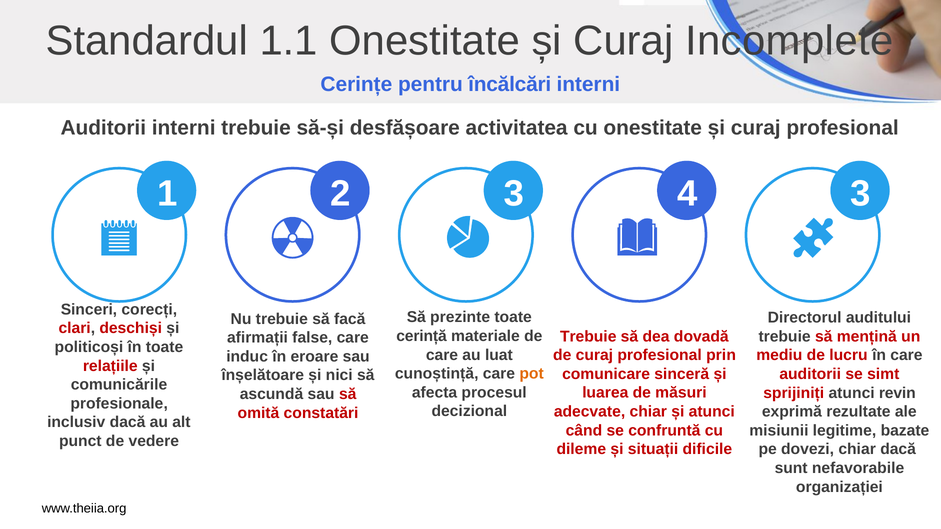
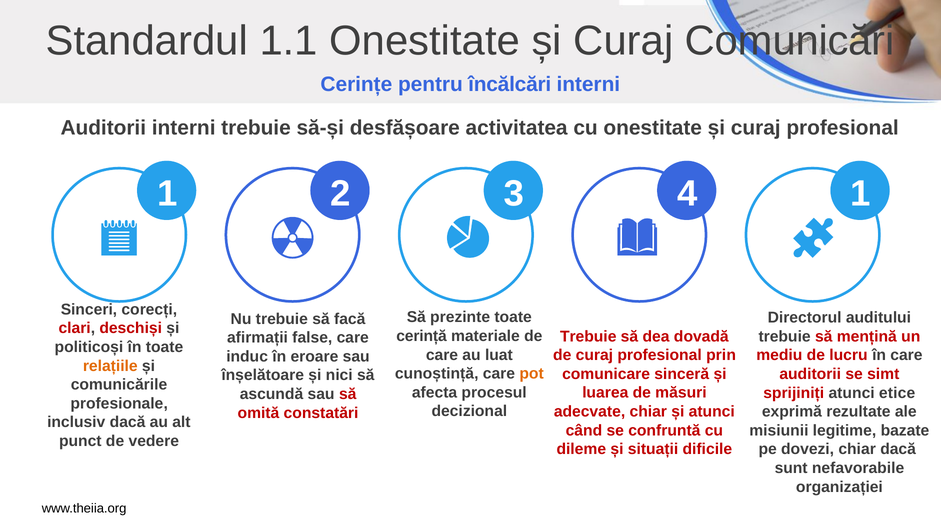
Incomplete: Incomplete -> Comunicări
4 3: 3 -> 1
relațiile colour: red -> orange
revin: revin -> etice
